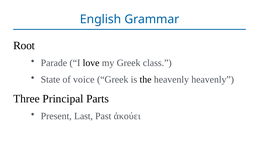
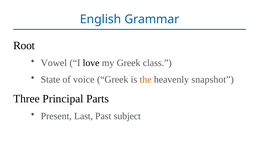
Parade: Parade -> Vowel
the colour: black -> orange
heavenly heavenly: heavenly -> snapshot
ἀκούει: ἀκούει -> subject
